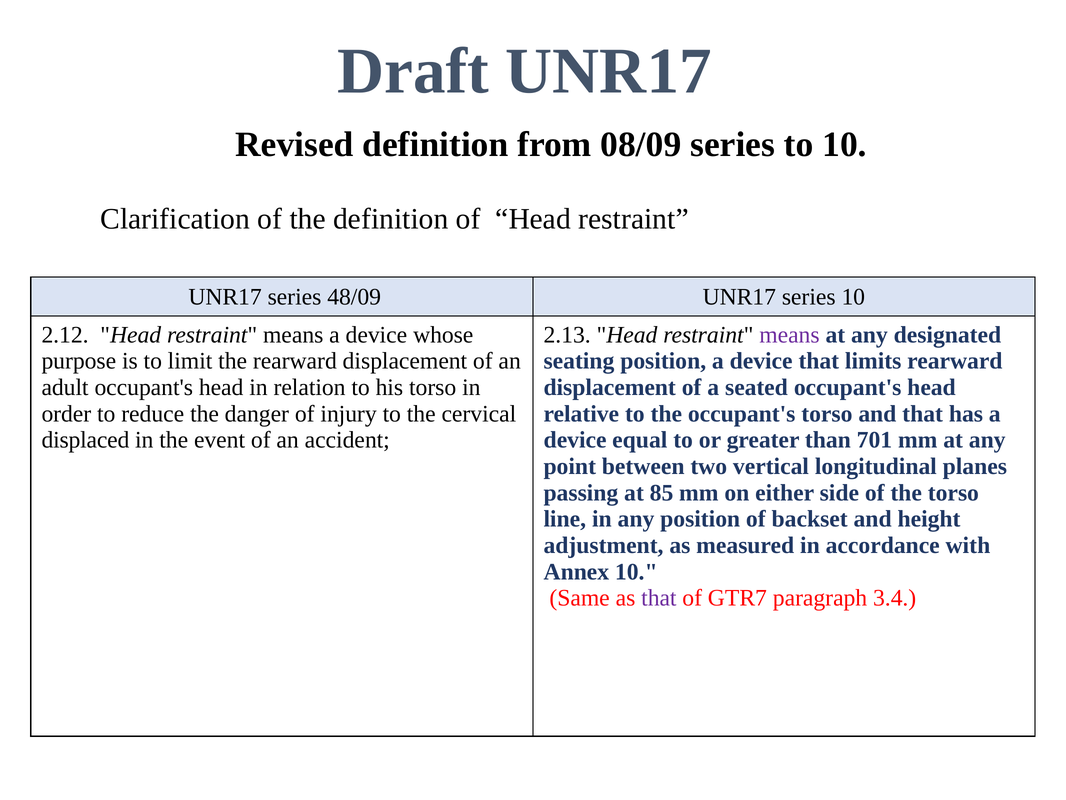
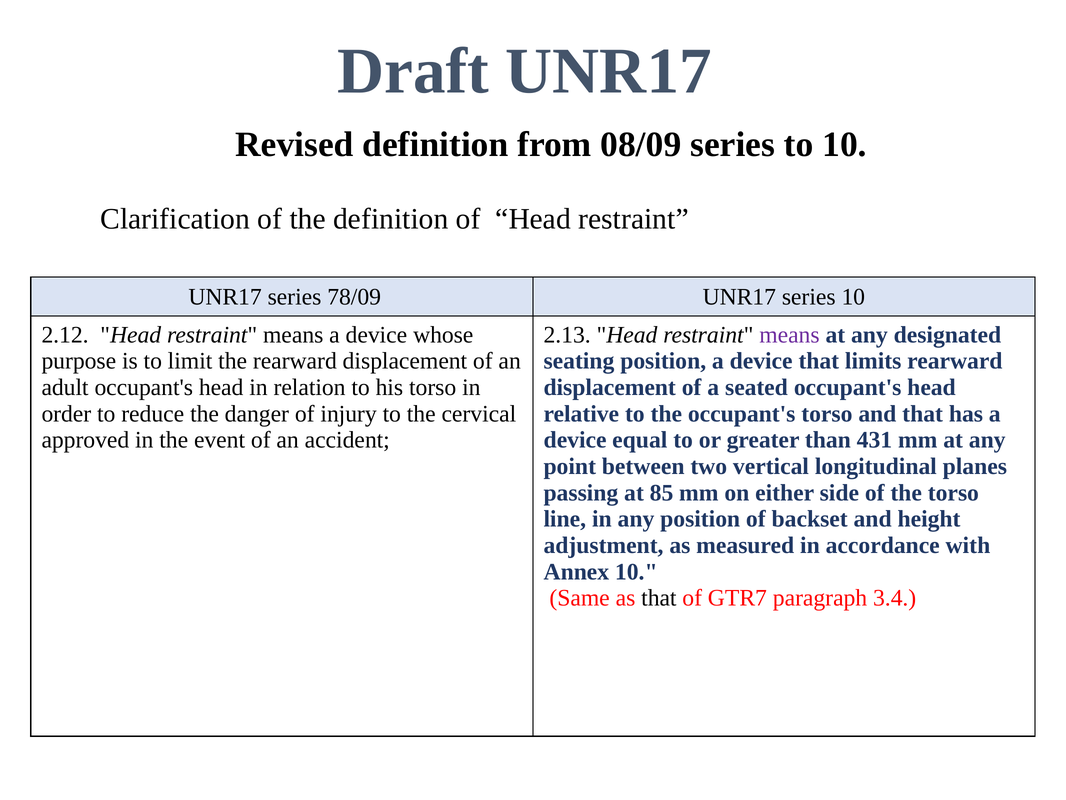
48/09: 48/09 -> 78/09
displaced: displaced -> approved
701: 701 -> 431
that at (659, 598) colour: purple -> black
